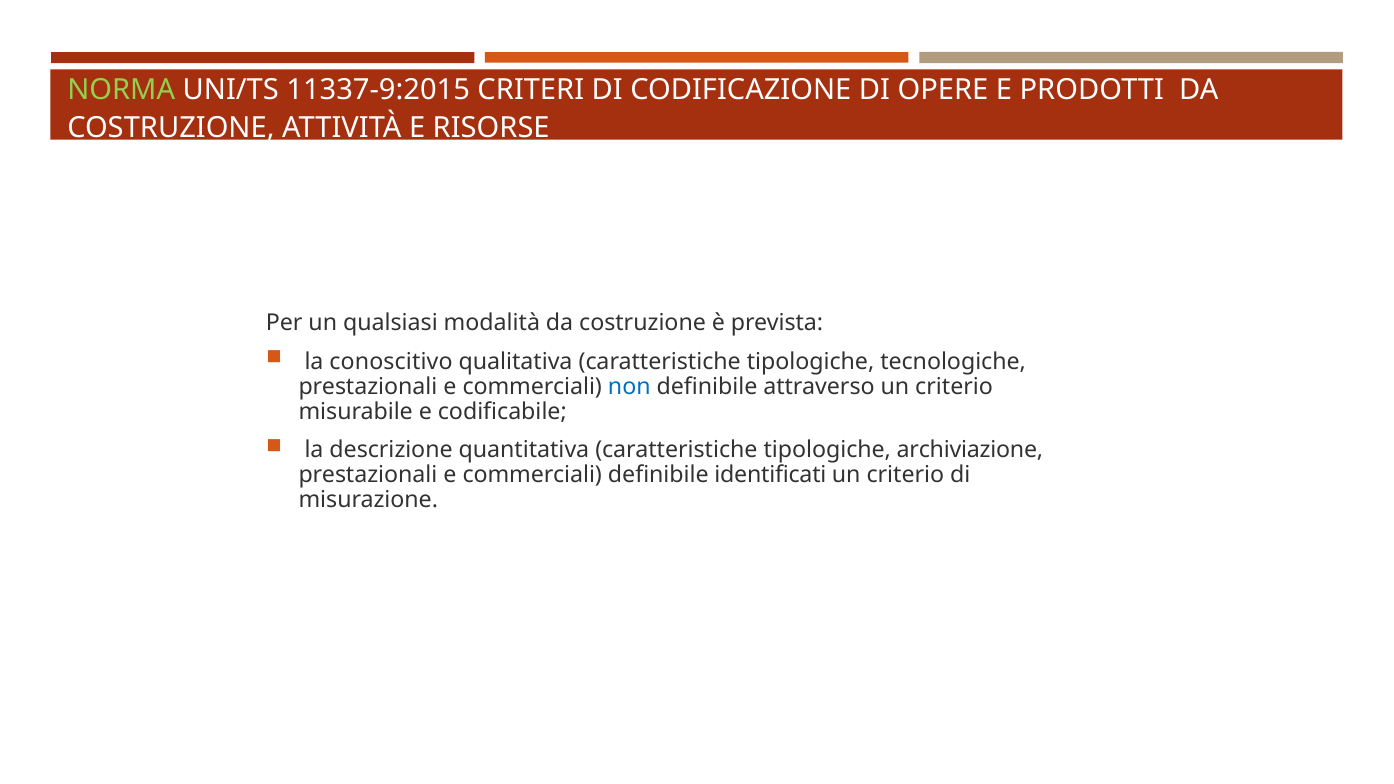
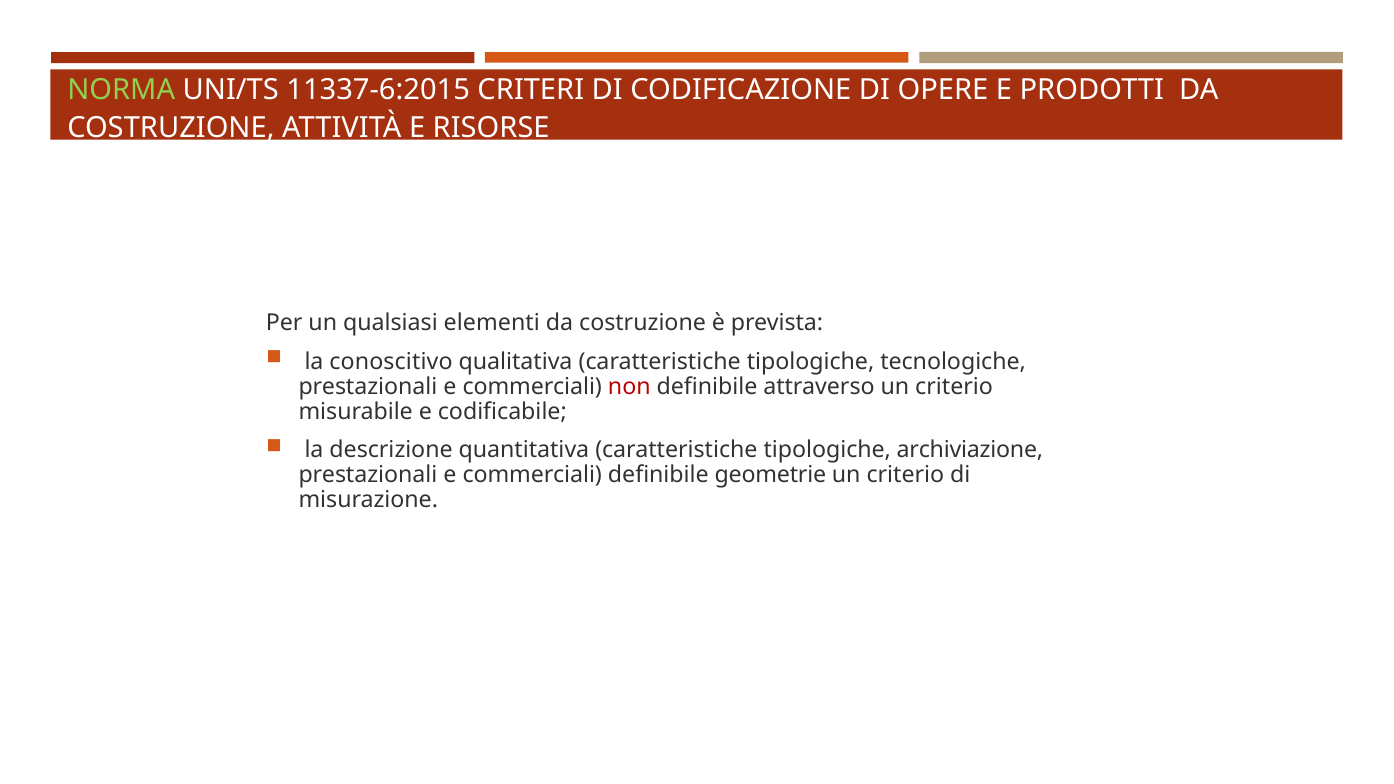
11337-9:2015: 11337-9:2015 -> 11337-6:2015
modalità: modalità -> elementi
non colour: blue -> red
identificati: identificati -> geometrie
